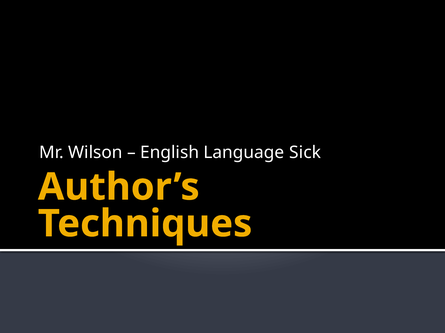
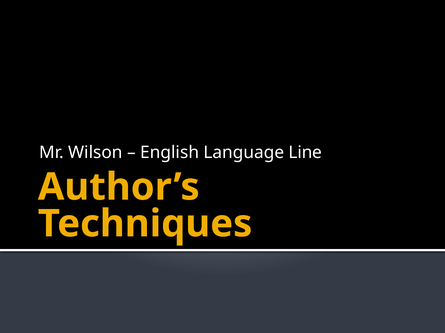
Sick: Sick -> Line
